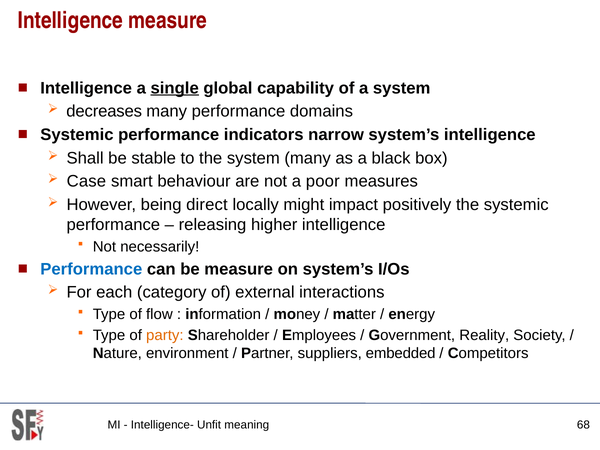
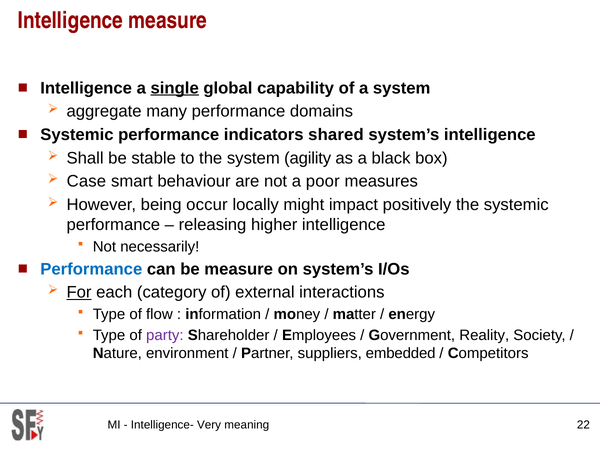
decreases: decreases -> aggregate
narrow: narrow -> shared
system many: many -> agility
direct: direct -> occur
For underline: none -> present
party colour: orange -> purple
Unfit: Unfit -> Very
68: 68 -> 22
